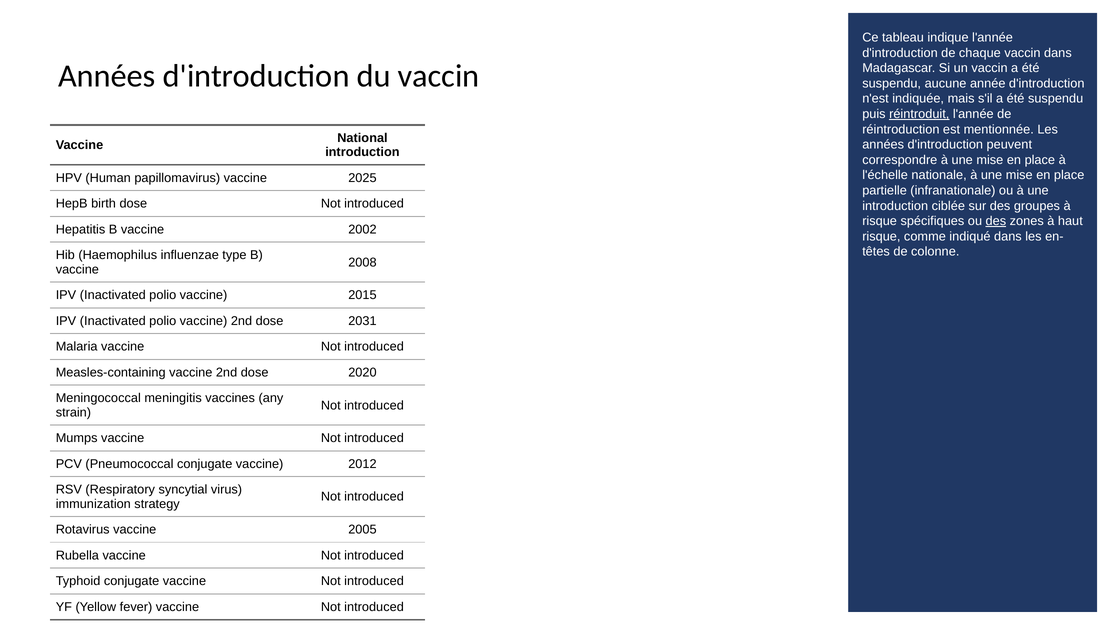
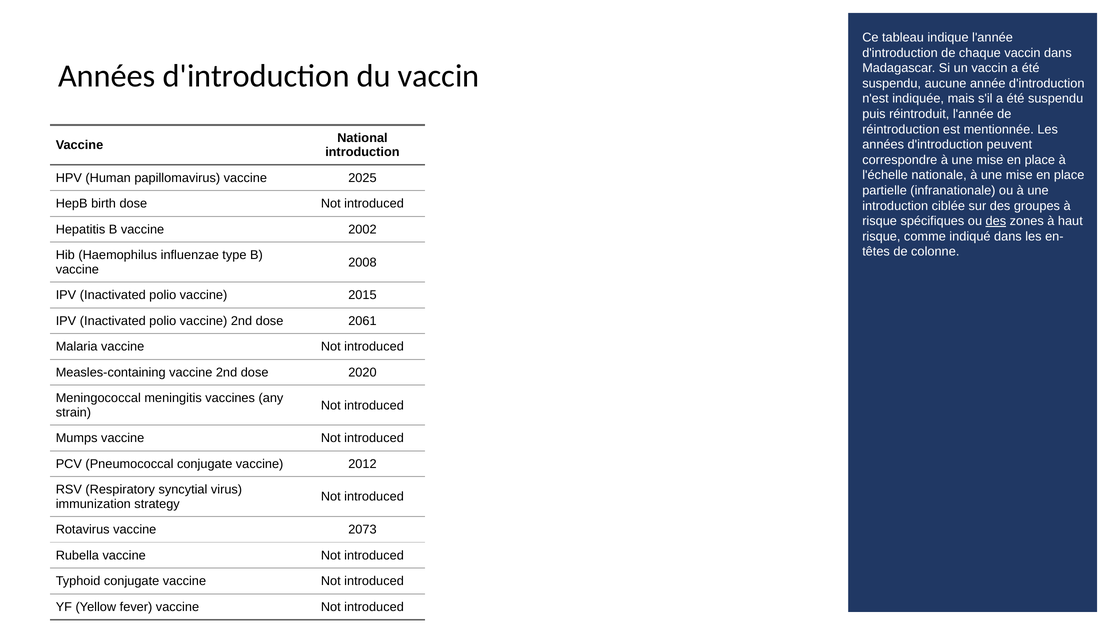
réintroduit underline: present -> none
2031: 2031 -> 2061
2005: 2005 -> 2073
